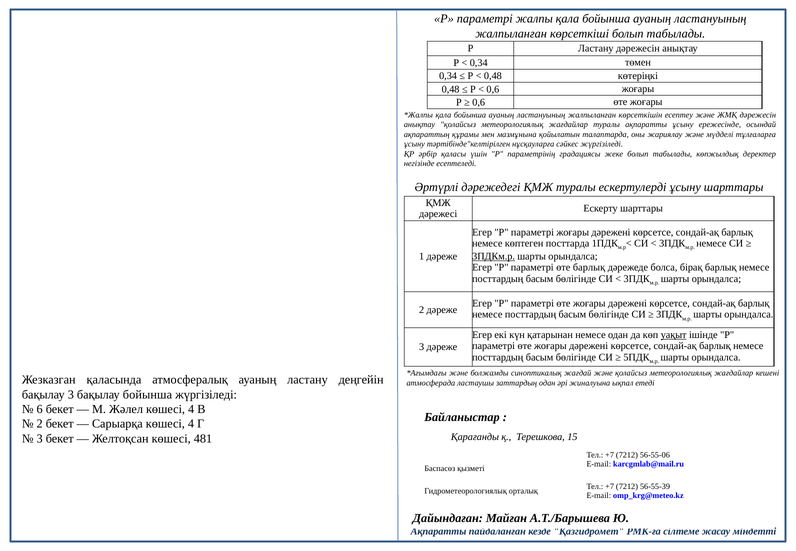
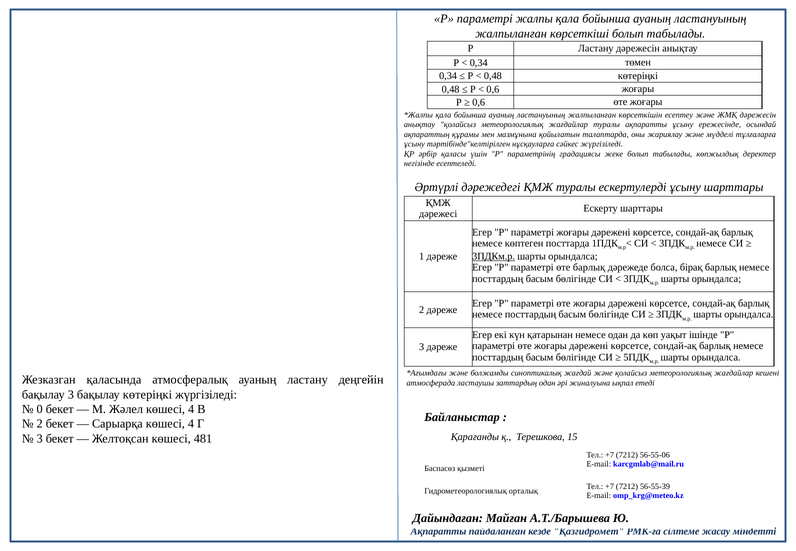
уақыт underline: present -> none
бақылау бойынша: бойынша -> көтеріңкі
6: 6 -> 0
